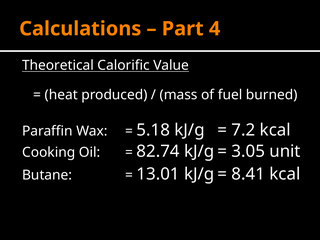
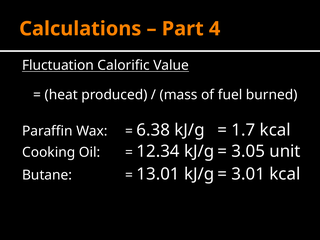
Theoretical: Theoretical -> Fluctuation
5.18: 5.18 -> 6.38
7.2: 7.2 -> 1.7
82.74: 82.74 -> 12.34
8.41: 8.41 -> 3.01
